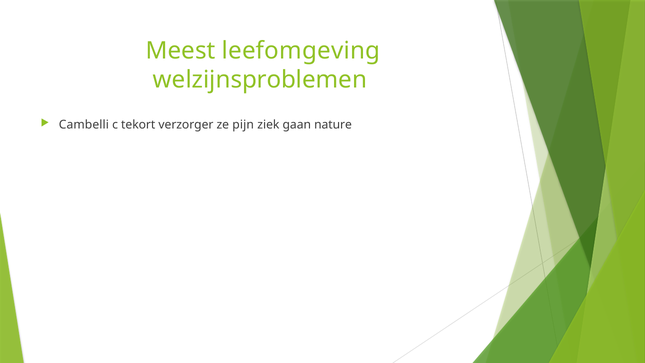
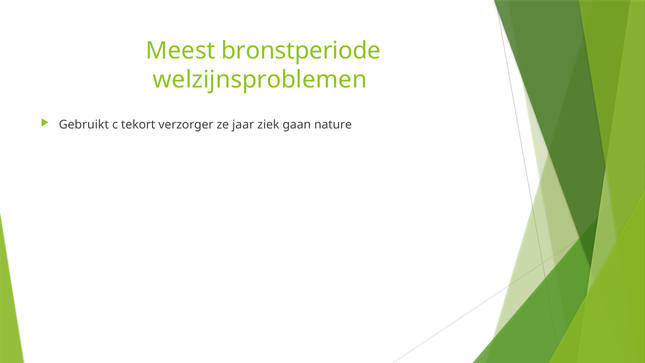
leefomgeving: leefomgeving -> bronstperiode
Cambelli: Cambelli -> Gebruikt
pijn: pijn -> jaar
